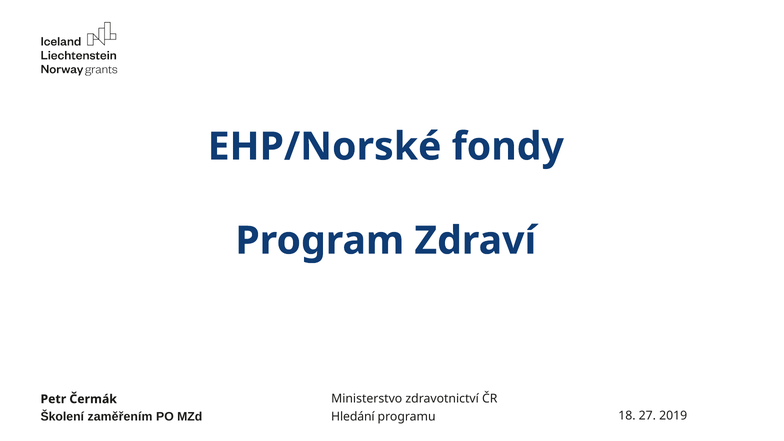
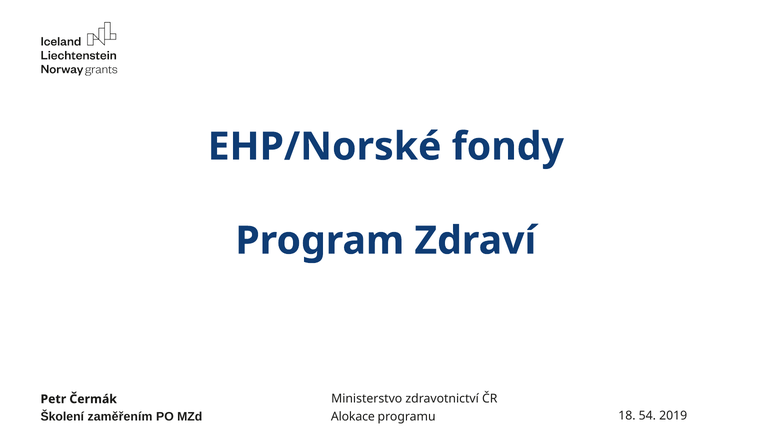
Hledání: Hledání -> Alokace
27: 27 -> 54
